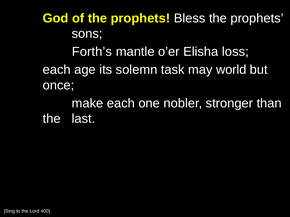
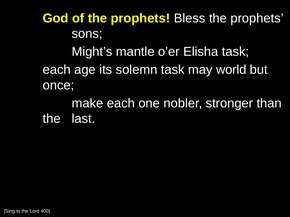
Forth’s: Forth’s -> Might’s
Elisha loss: loss -> task
